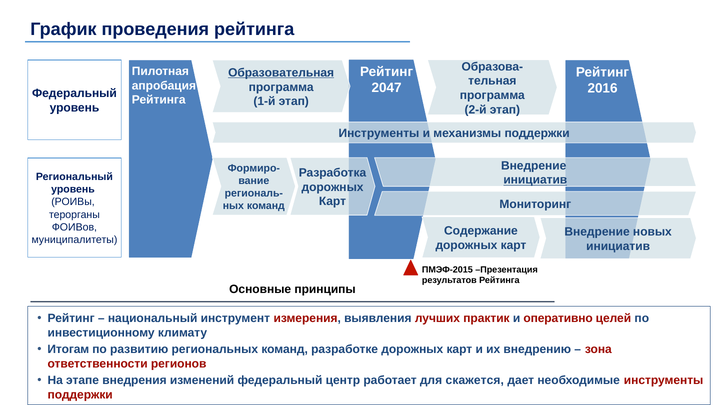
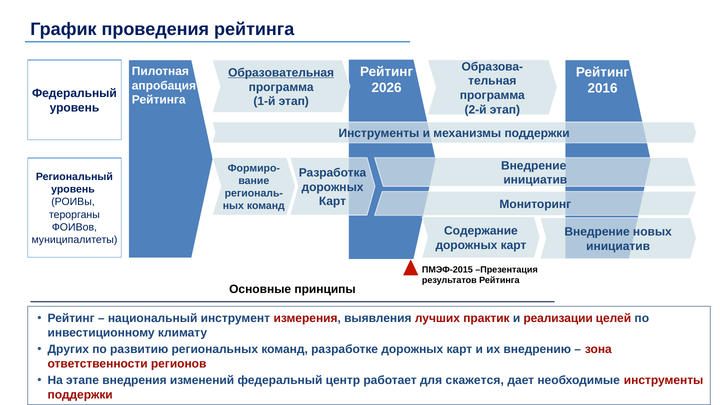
2047: 2047 -> 2026
инициатив at (535, 180) underline: present -> none
оперативно: оперативно -> реализации
Итогам: Итогам -> Других
